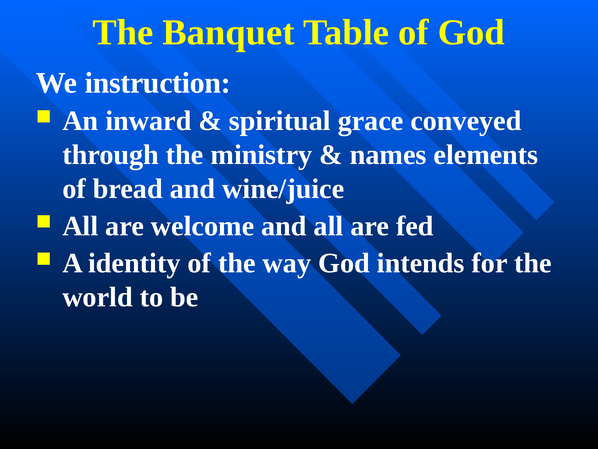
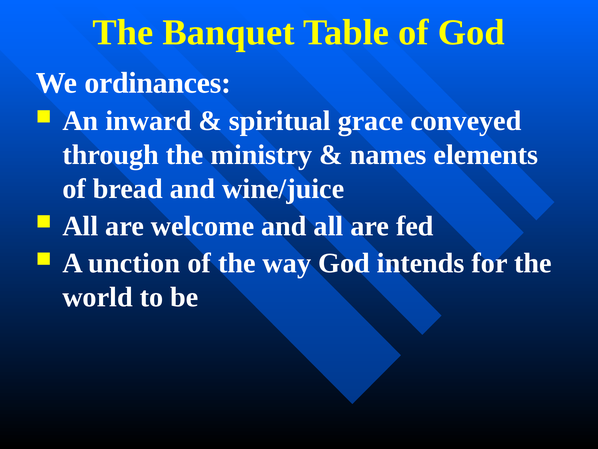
instruction: instruction -> ordinances
identity: identity -> unction
